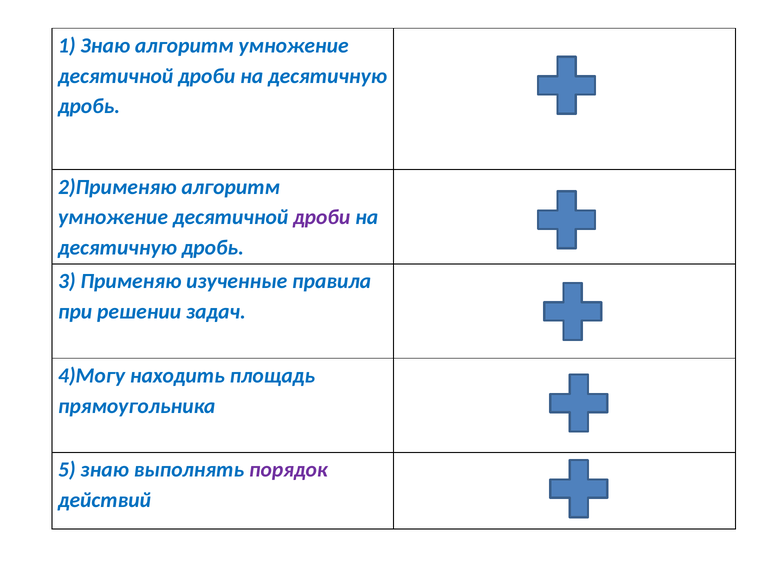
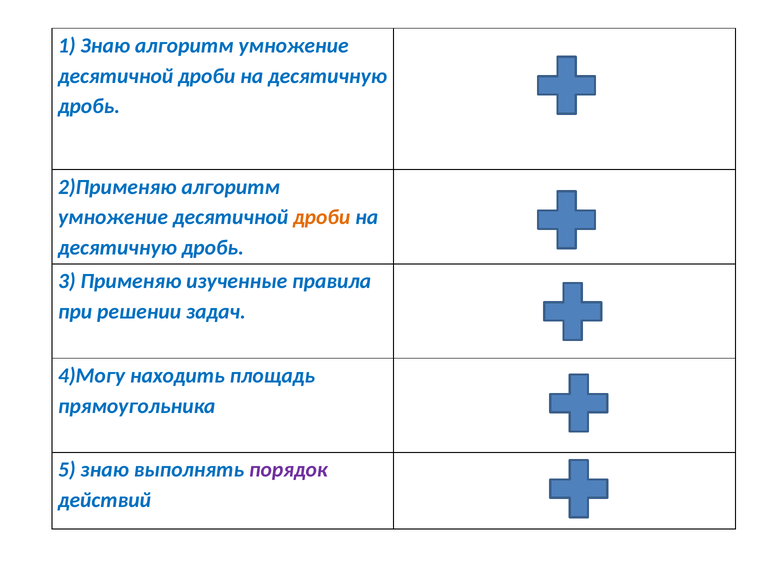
дроби at (322, 217) colour: purple -> orange
